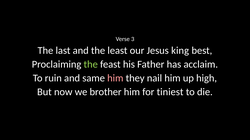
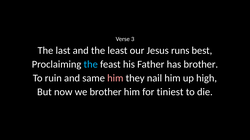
king: king -> runs
the at (91, 65) colour: light green -> light blue
has acclaim: acclaim -> brother
